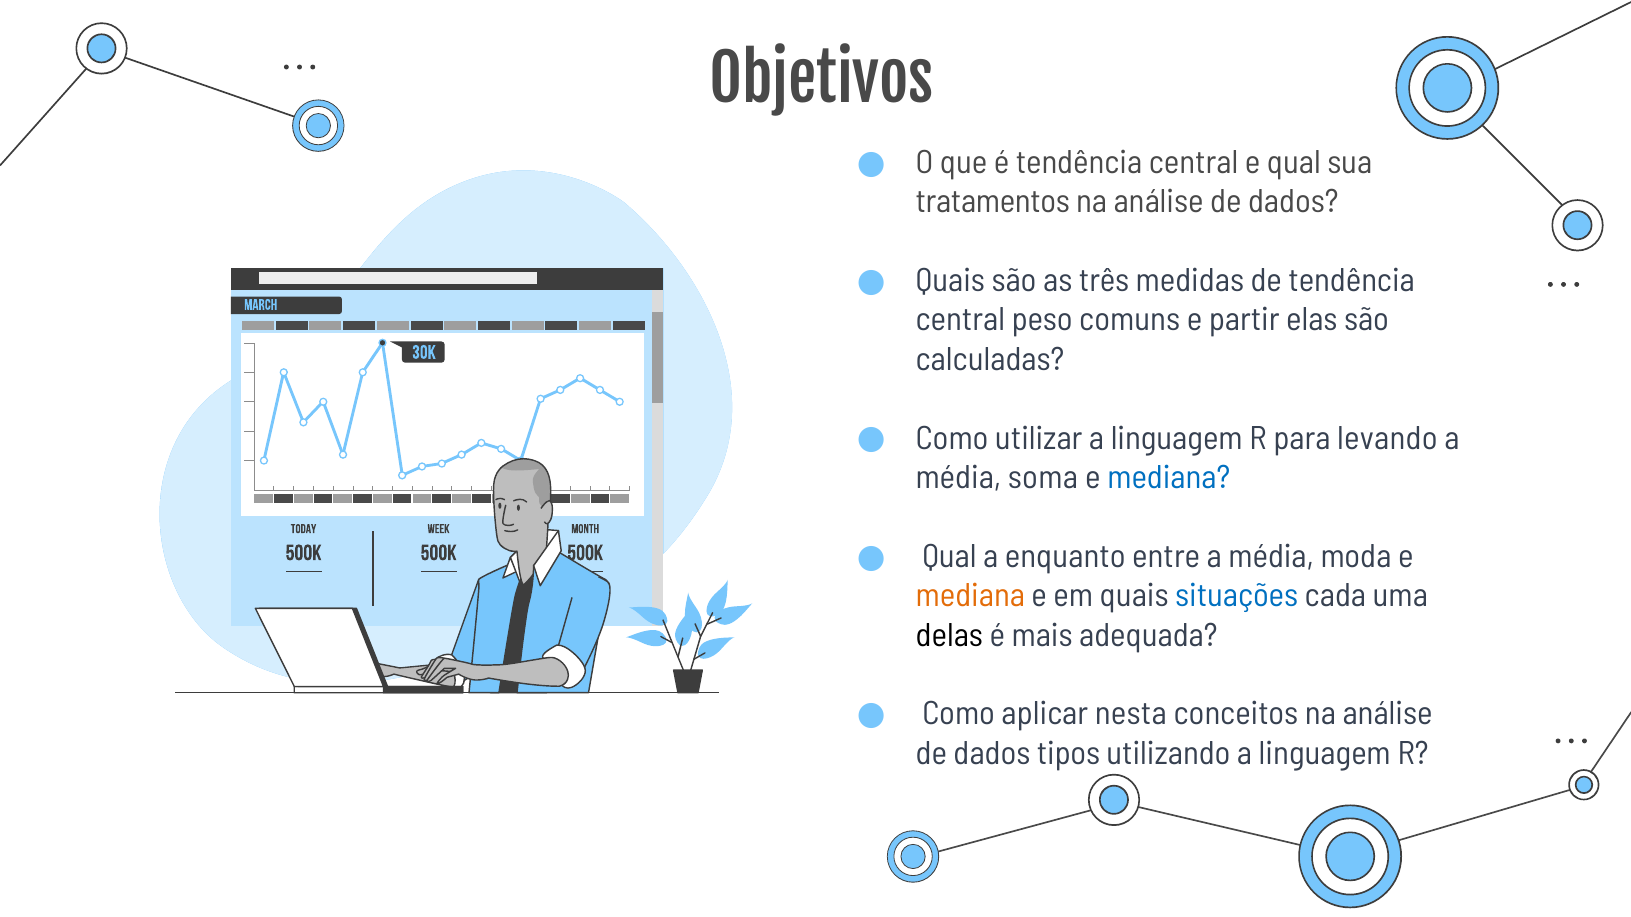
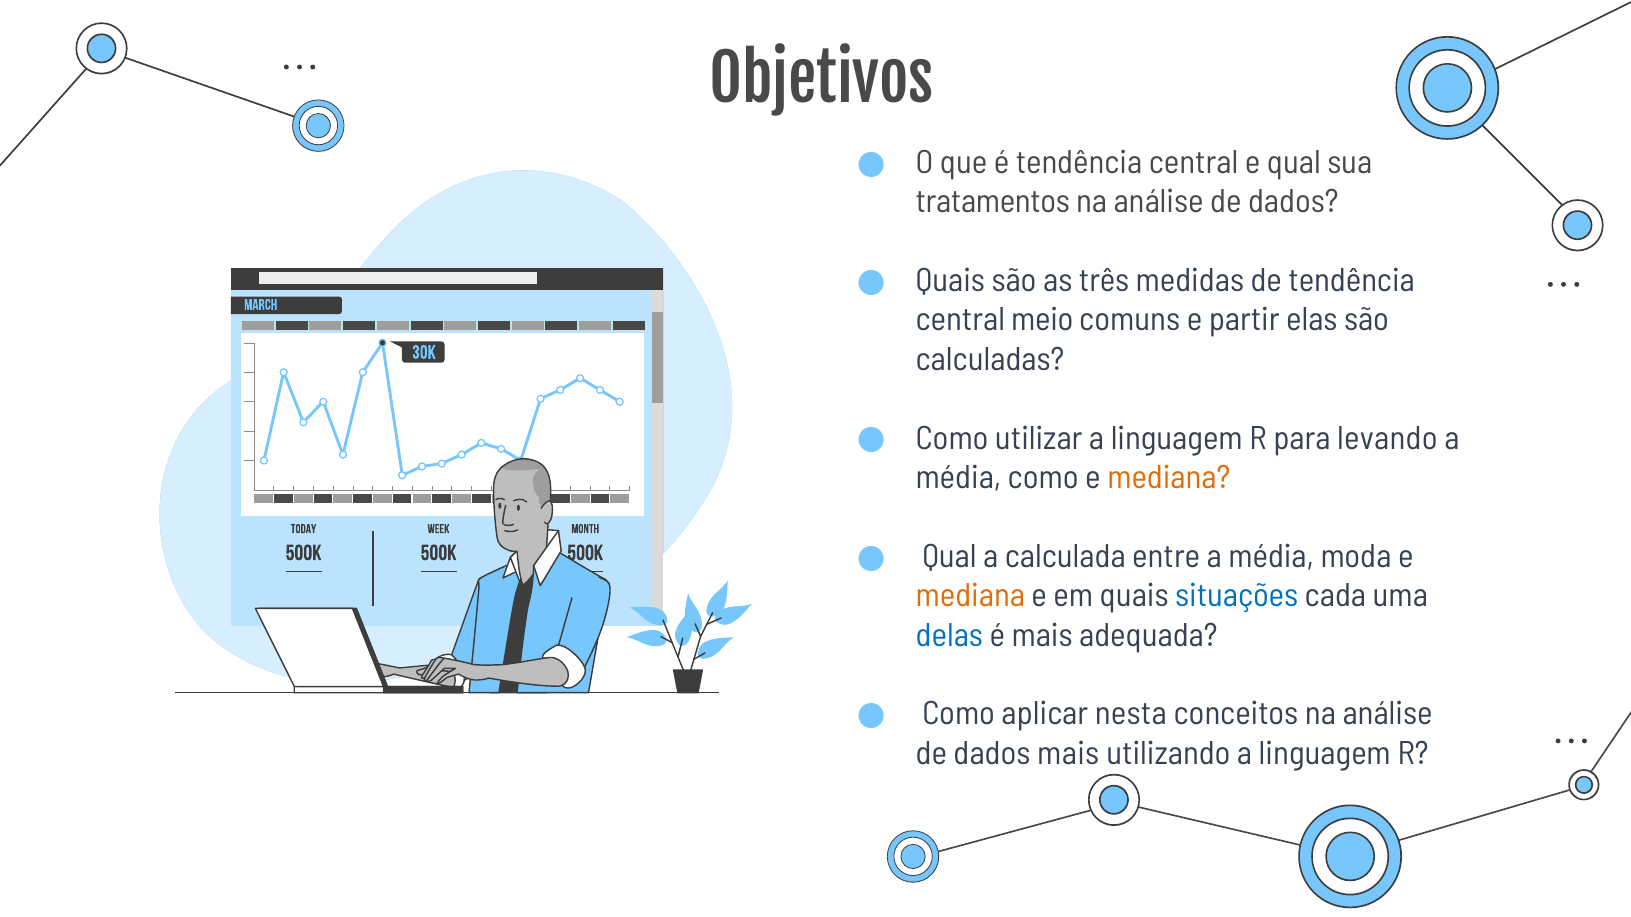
peso: peso -> meio
média soma: soma -> como
mediana at (1169, 478) colour: blue -> orange
enquanto: enquanto -> calculada
delas colour: black -> blue
dados tipos: tipos -> mais
